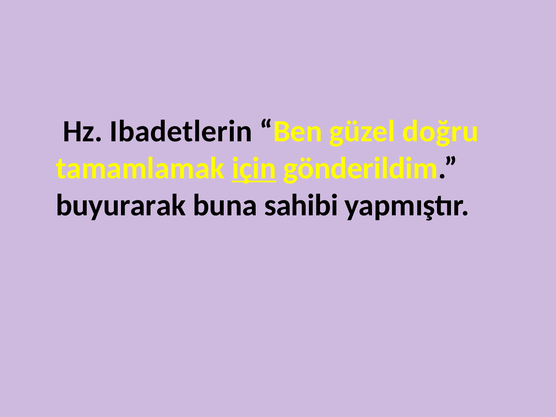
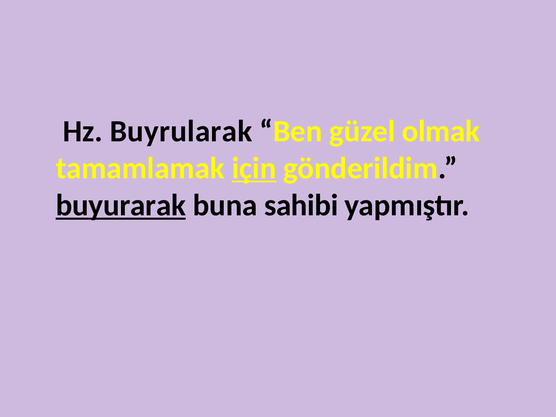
Ibadetlerin: Ibadetlerin -> Buyrularak
doğru: doğru -> olmak
buyurarak underline: none -> present
